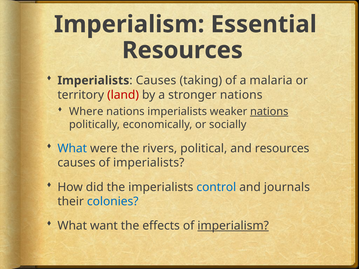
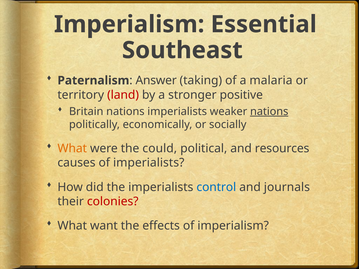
Resources at (182, 50): Resources -> Southeast
Imperialists at (93, 81): Imperialists -> Paternalism
Causes at (156, 81): Causes -> Answer
stronger nations: nations -> positive
Where: Where -> Britain
What at (72, 149) colour: blue -> orange
rivers: rivers -> could
colonies colour: blue -> red
imperialism at (233, 226) underline: present -> none
